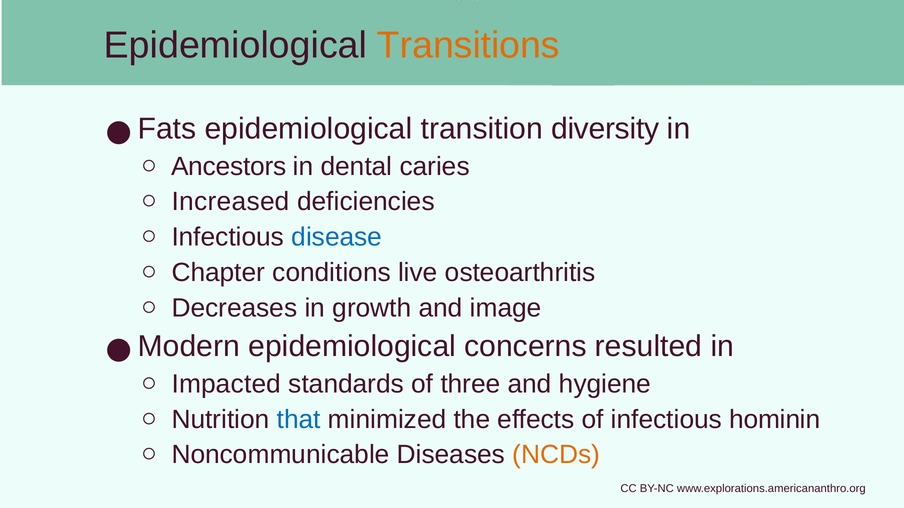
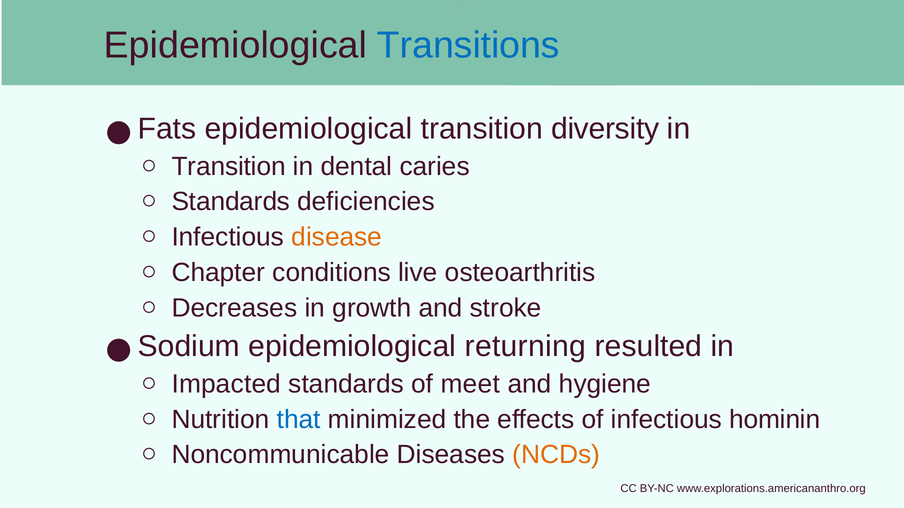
Transitions colour: orange -> blue
Ancestors at (229, 167): Ancestors -> Transition
Increased at (231, 202): Increased -> Standards
disease colour: blue -> orange
image: image -> stroke
Modern: Modern -> Sodium
concerns: concerns -> returning
three: three -> meet
